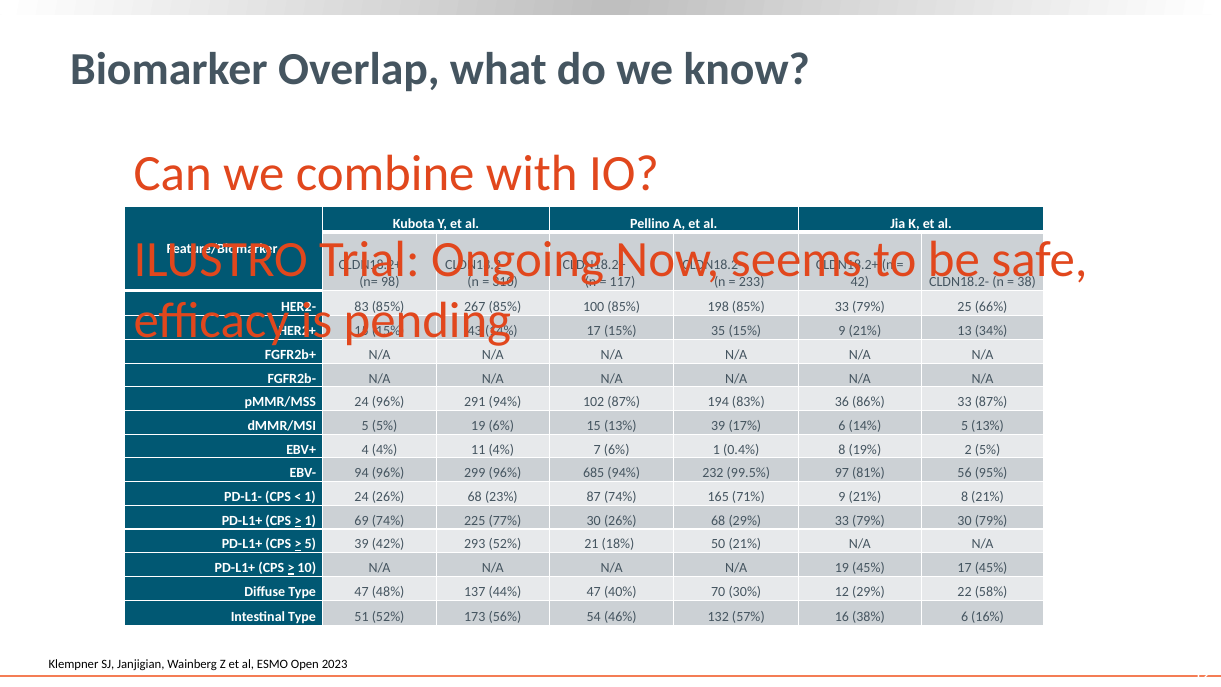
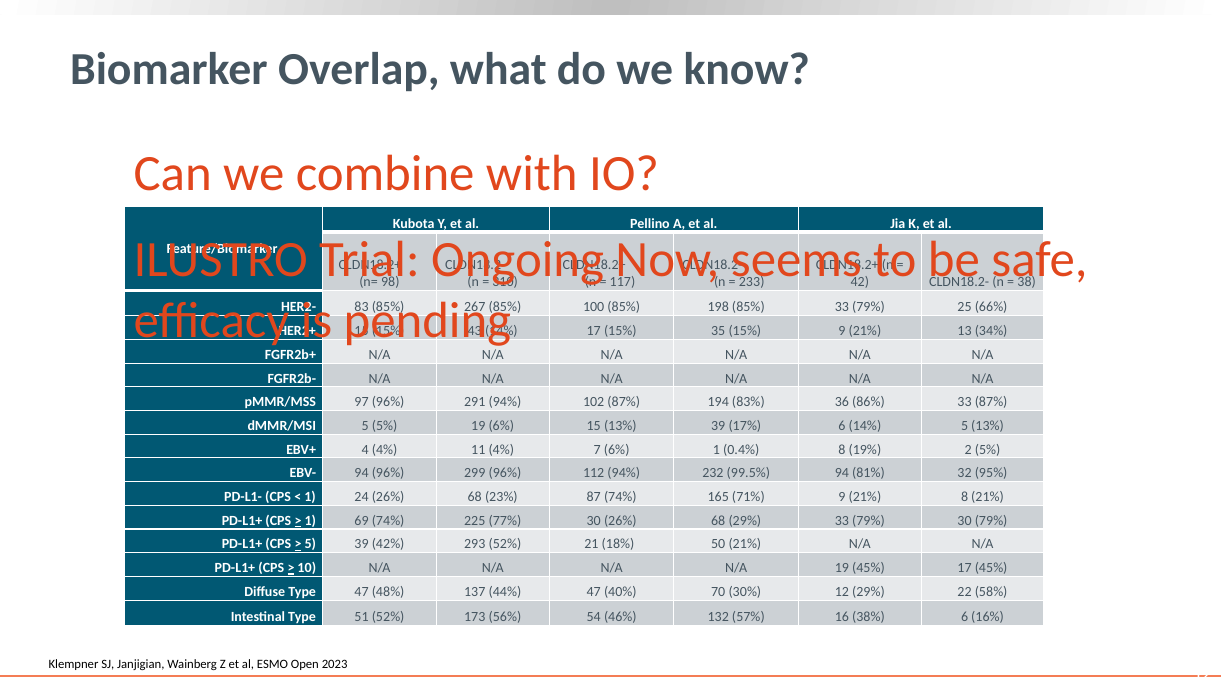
pMMR/MSS 24: 24 -> 97
685: 685 -> 112
99.5% 97: 97 -> 94
56: 56 -> 32
